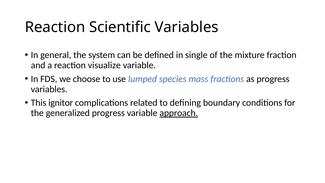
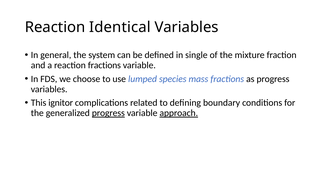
Scientific: Scientific -> Identical
reaction visualize: visualize -> fractions
progress at (108, 113) underline: none -> present
